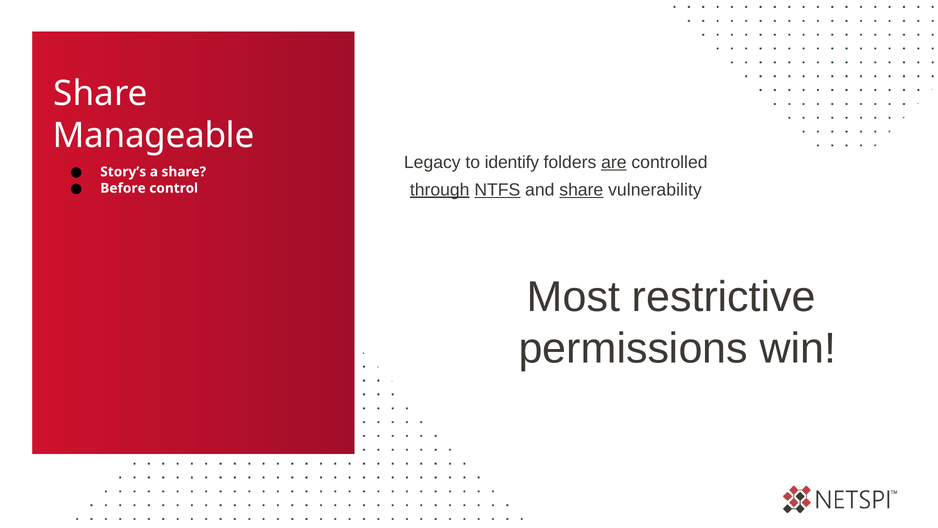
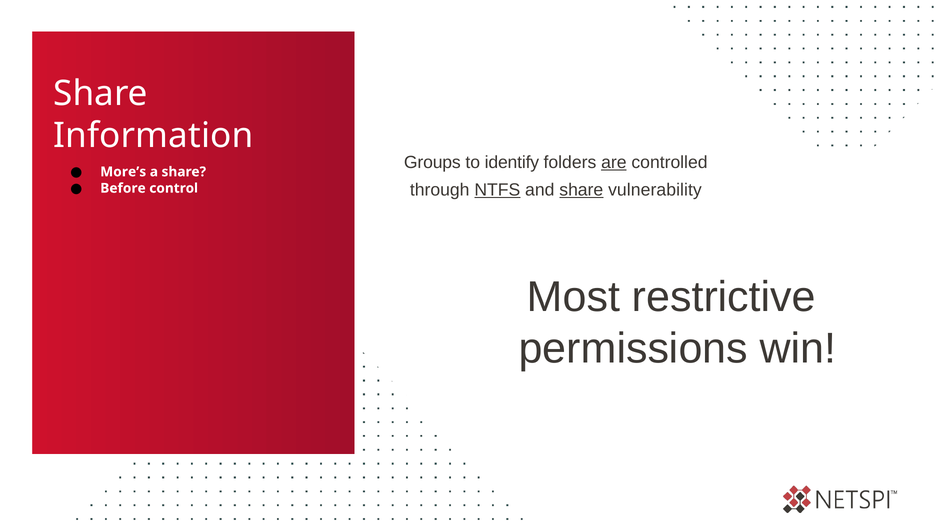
Manageable: Manageable -> Information
Legacy: Legacy -> Groups
Story’s: Story’s -> More’s
through underline: present -> none
